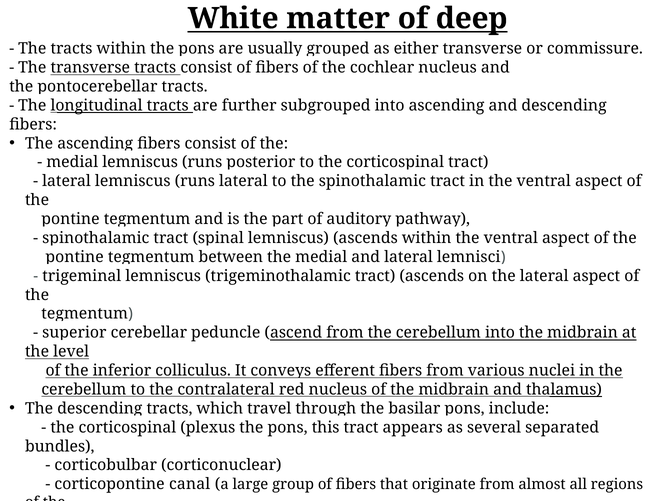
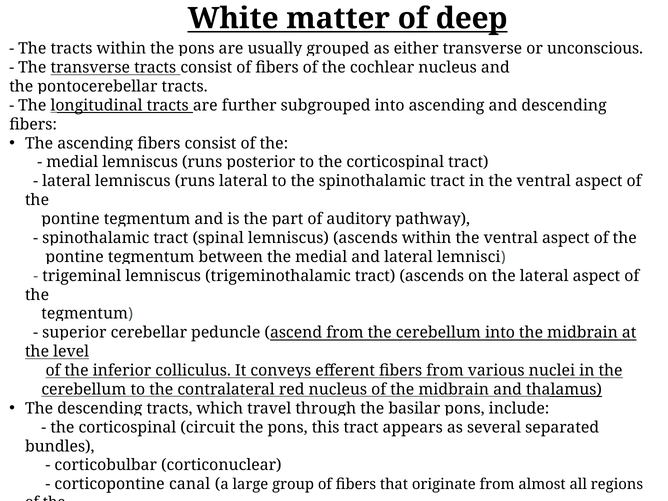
commissure: commissure -> unconscious
plexus: plexus -> circuit
